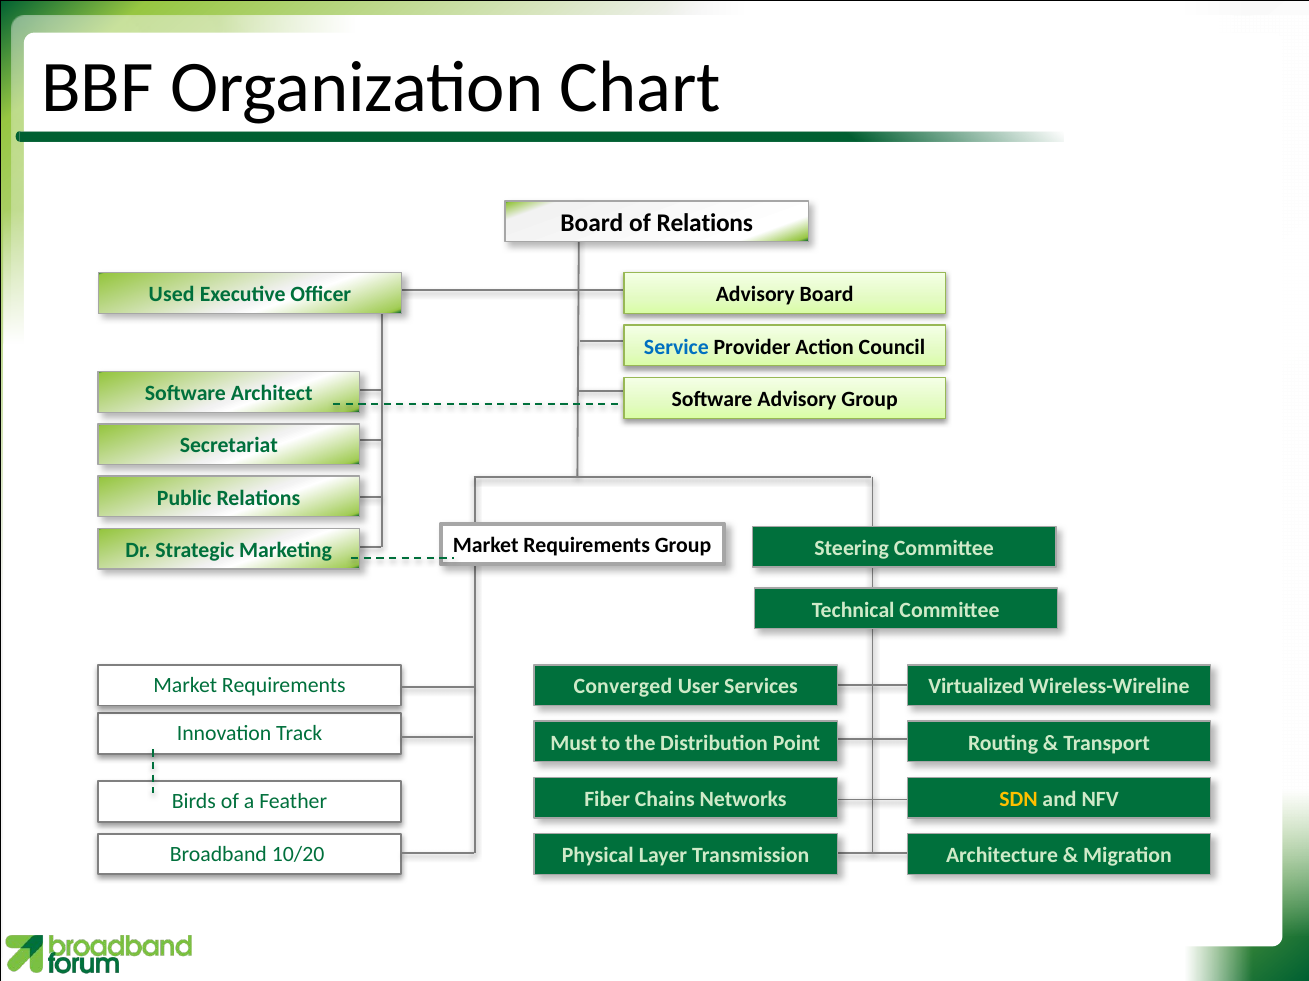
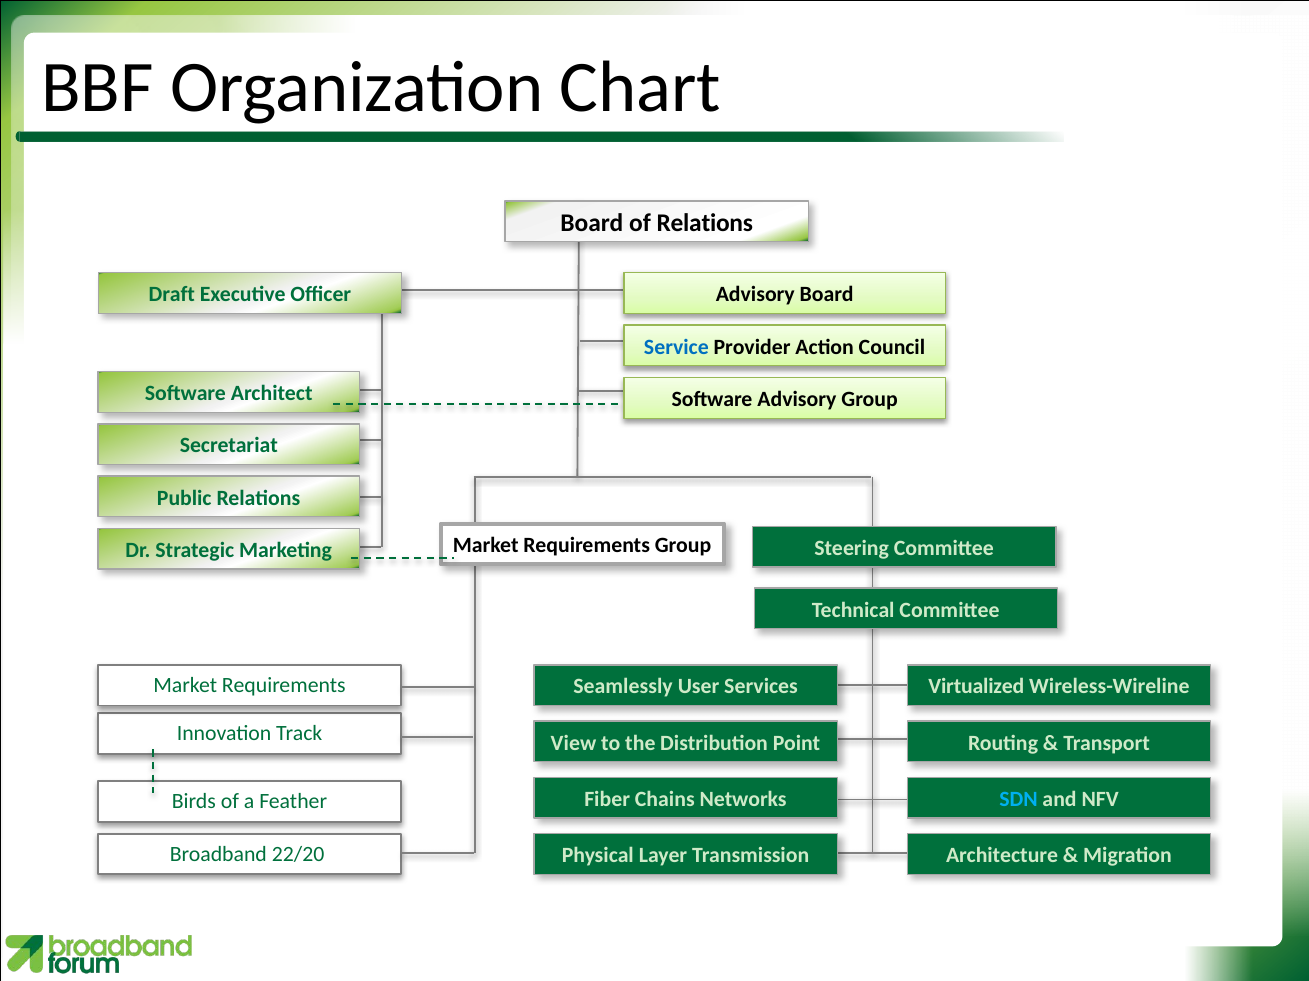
Used: Used -> Draft
Converged: Converged -> Seamlessly
Must: Must -> View
SDN colour: yellow -> light blue
10/20: 10/20 -> 22/20
